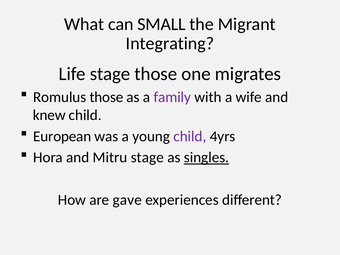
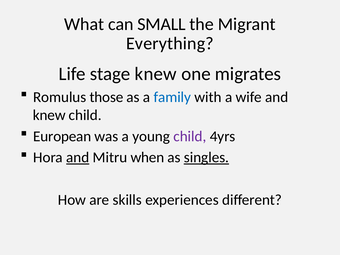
Integrating: Integrating -> Everything
stage those: those -> knew
family colour: purple -> blue
and at (78, 157) underline: none -> present
Mitru stage: stage -> when
gave: gave -> skills
